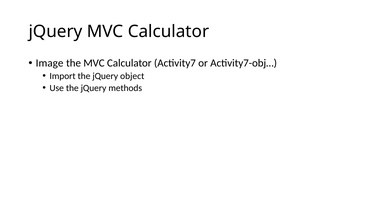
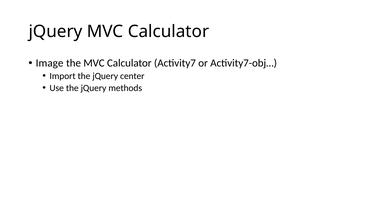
object: object -> center
